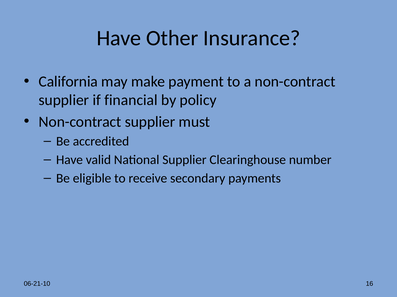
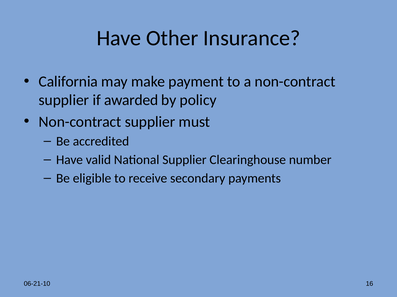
financial: financial -> awarded
